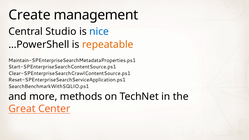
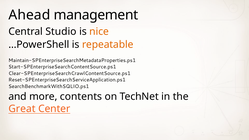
Create: Create -> Ahead
nice colour: blue -> orange
methods: methods -> contents
